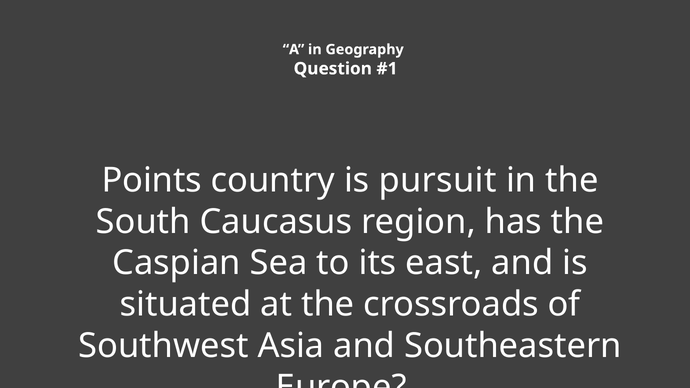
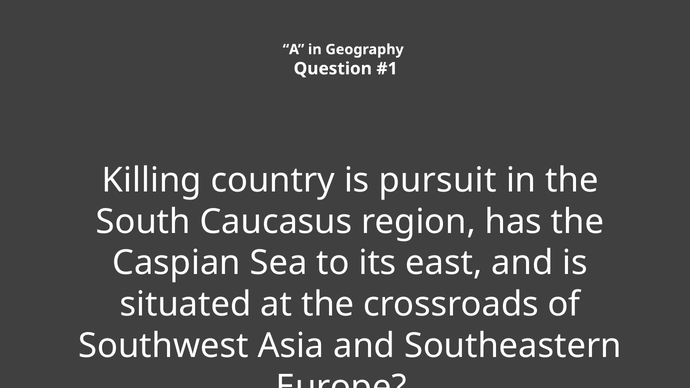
Points: Points -> Killing
